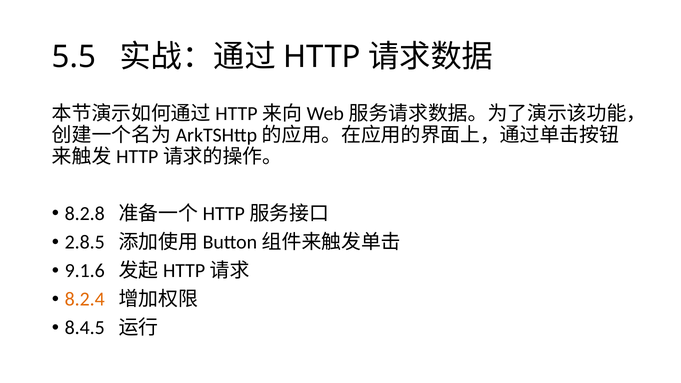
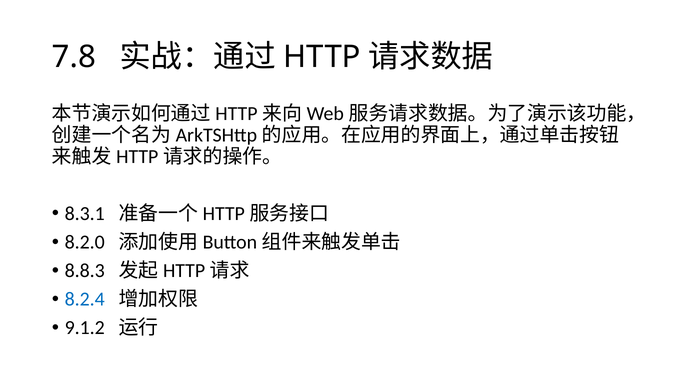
5.5: 5.5 -> 7.8
8.2.8: 8.2.8 -> 8.3.1
2.8.5: 2.8.5 -> 8.2.0
9.1.6: 9.1.6 -> 8.8.3
8.2.4 colour: orange -> blue
8.4.5: 8.4.5 -> 9.1.2
